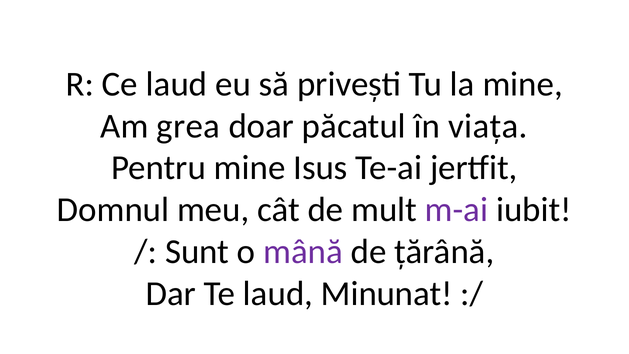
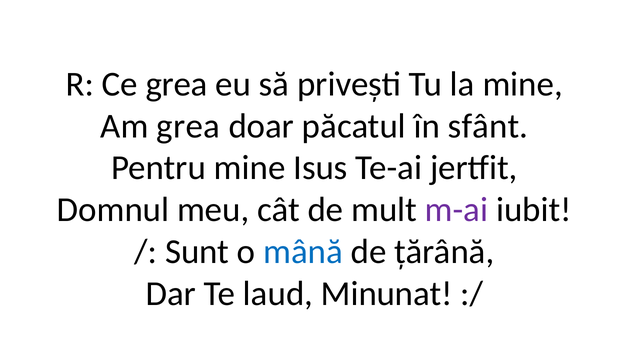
Ce laud: laud -> grea
viața: viața -> sfânt
mână colour: purple -> blue
